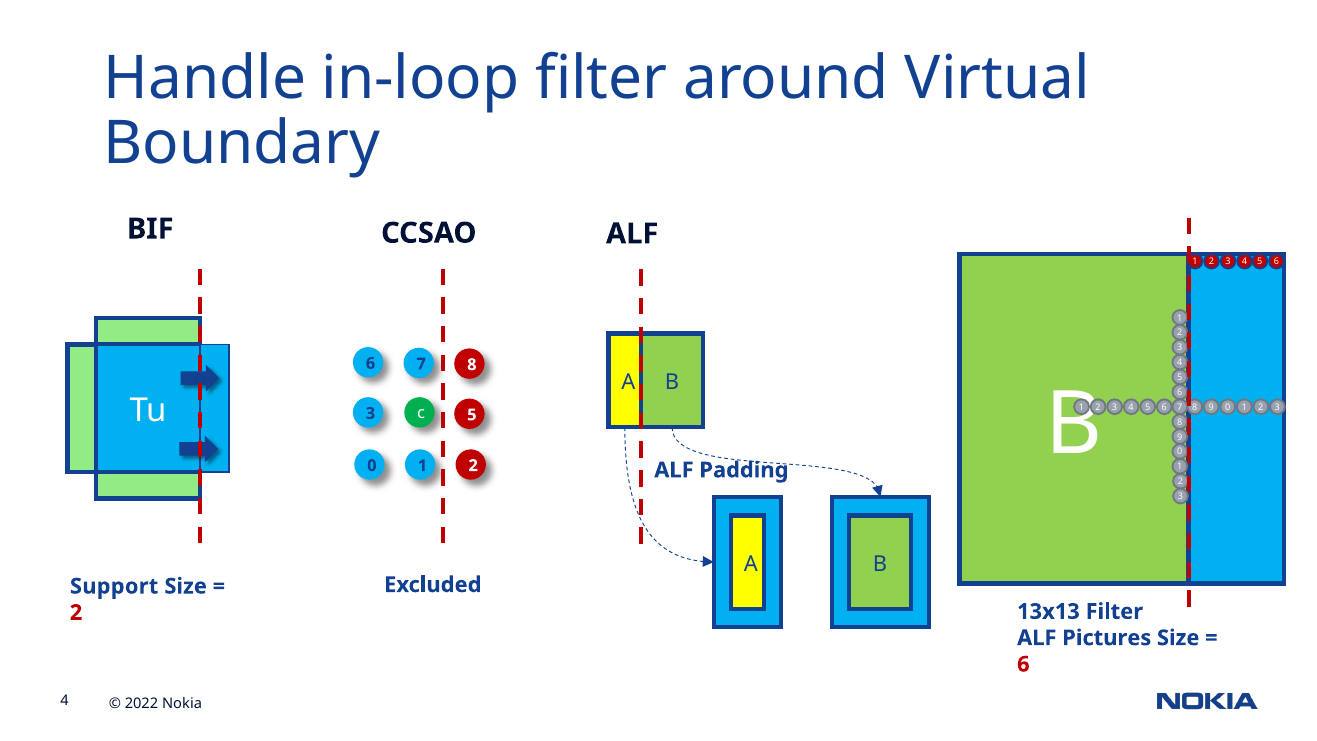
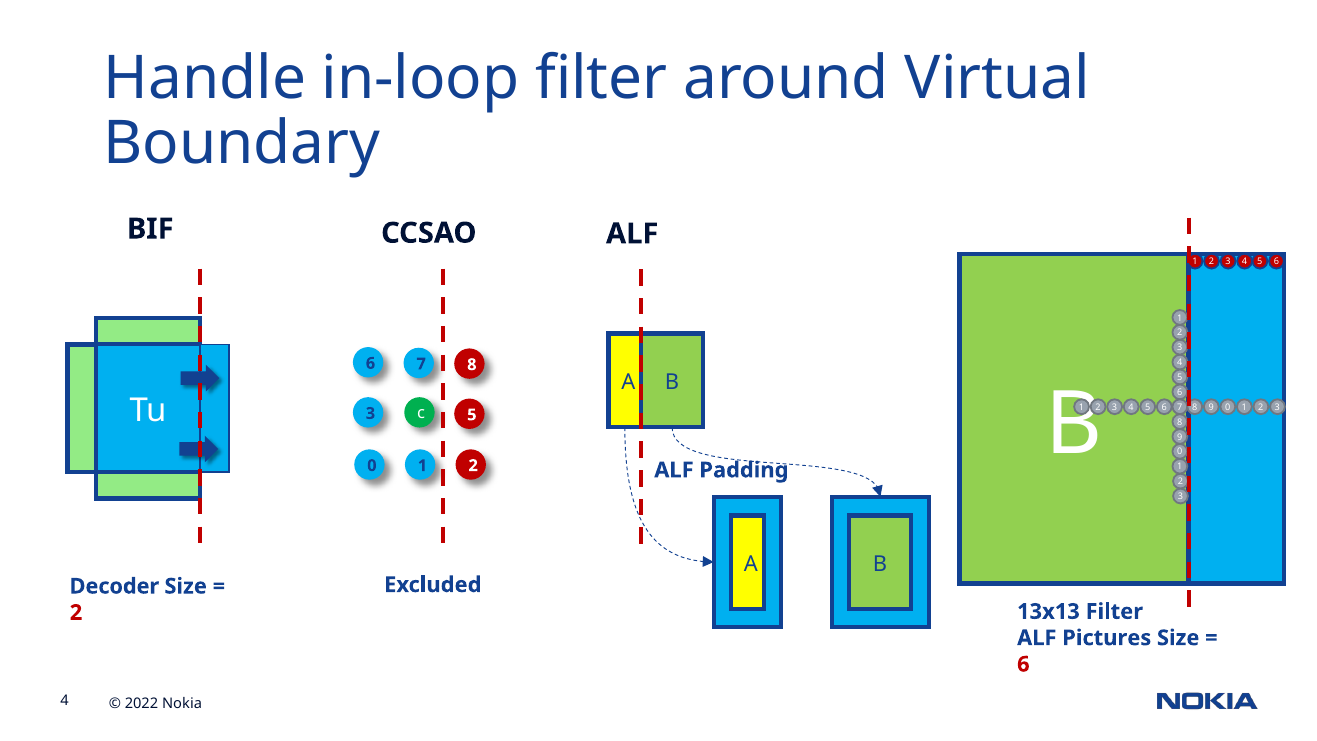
Support: Support -> Decoder
